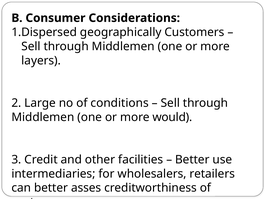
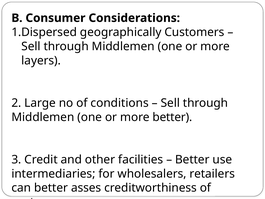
more would: would -> better
